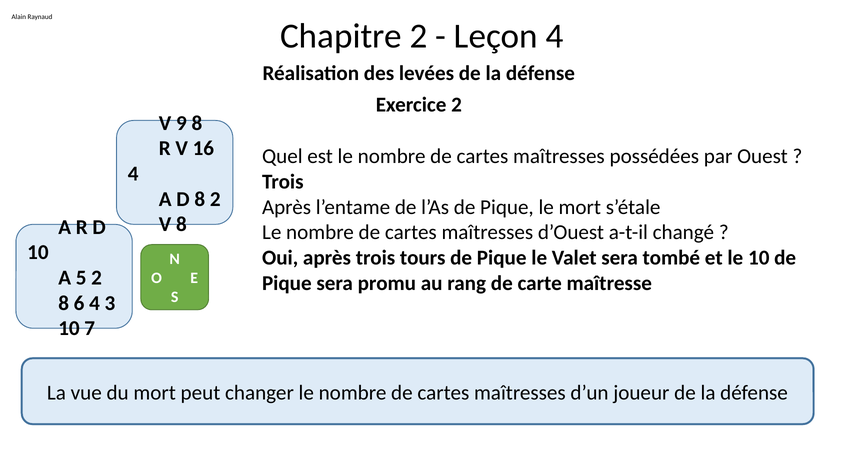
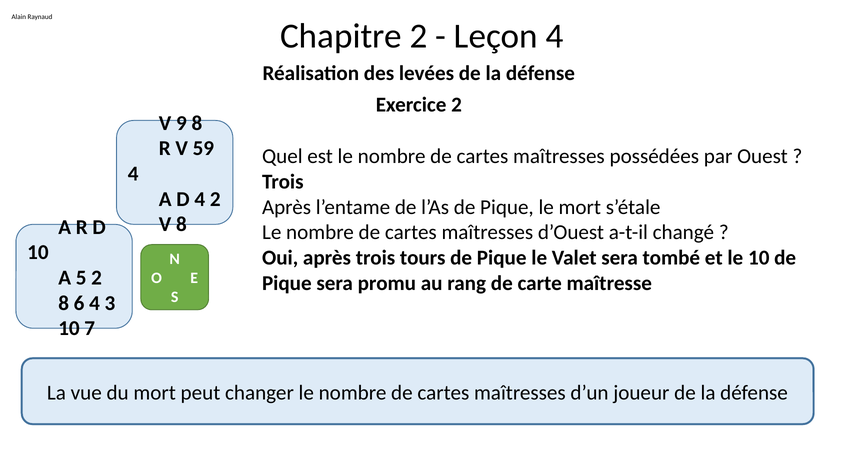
16: 16 -> 59
D 8: 8 -> 4
